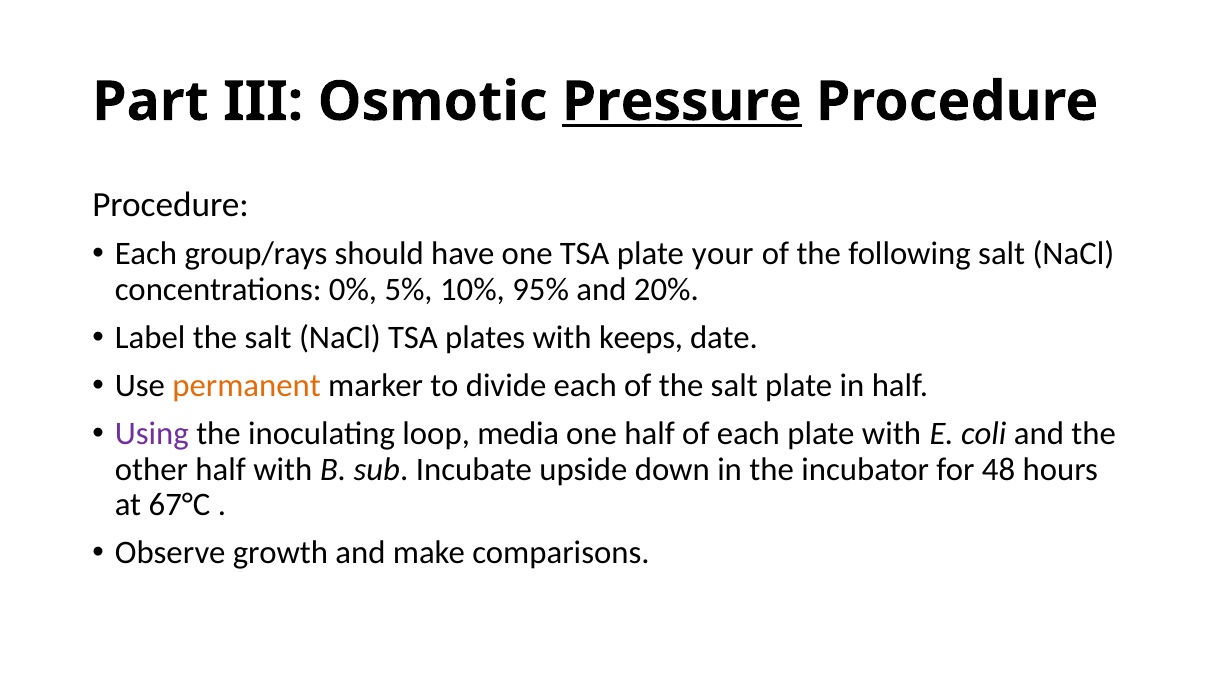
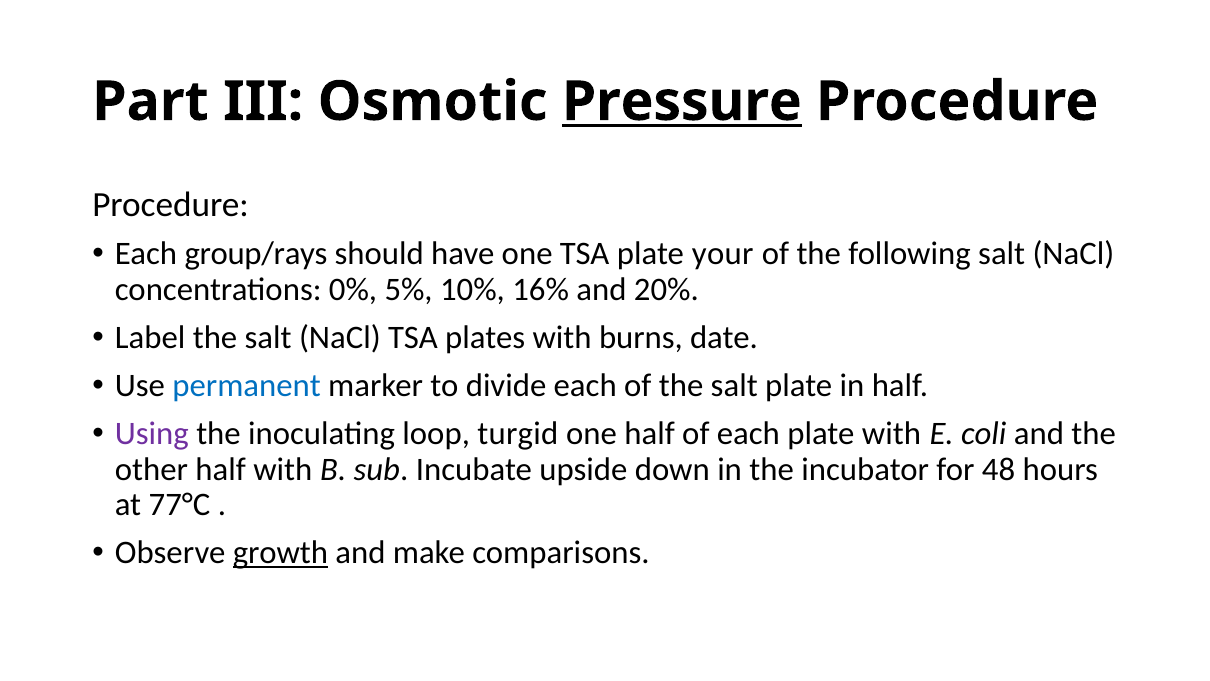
95%: 95% -> 16%
keeps: keeps -> burns
permanent colour: orange -> blue
media: media -> turgid
67°C: 67°C -> 77°C
growth underline: none -> present
